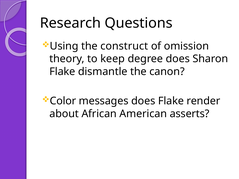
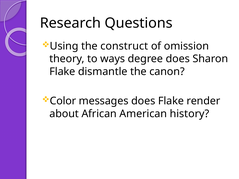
keep: keep -> ways
asserts: asserts -> history
